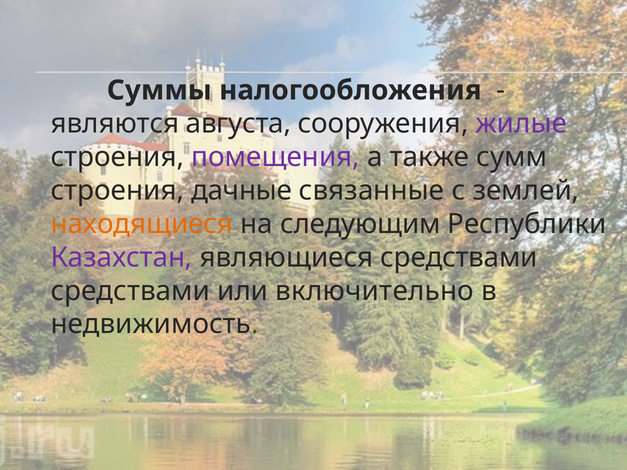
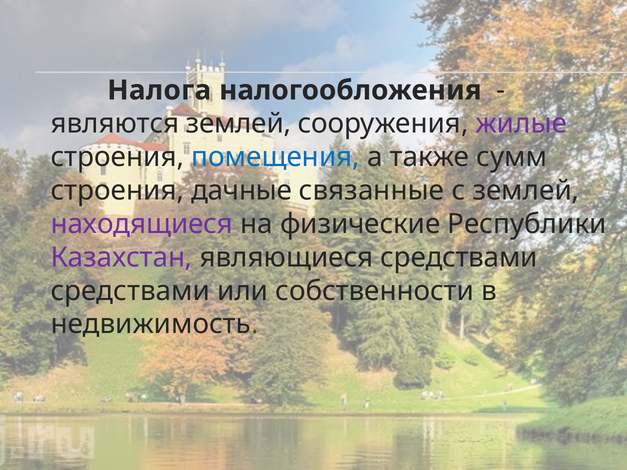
Суммы: Суммы -> Налога
являются августа: августа -> землей
помещения colour: purple -> blue
находящиеся colour: orange -> purple
следующим: следующим -> физические
включительно: включительно -> собственности
